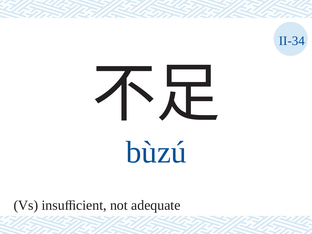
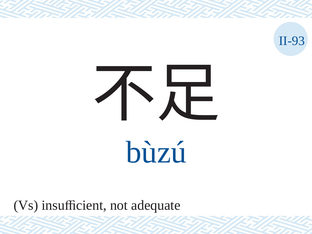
II-34: II-34 -> II-93
